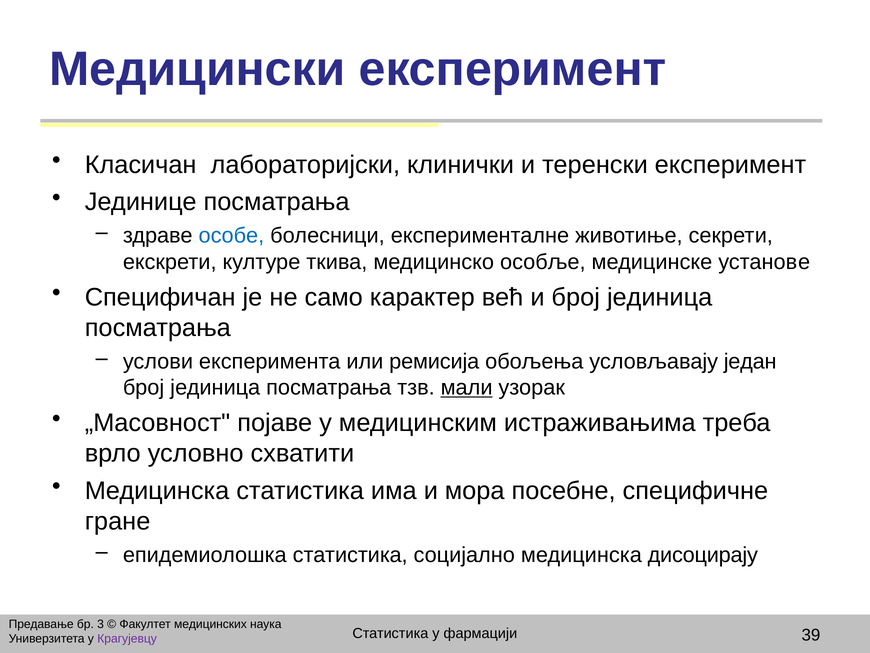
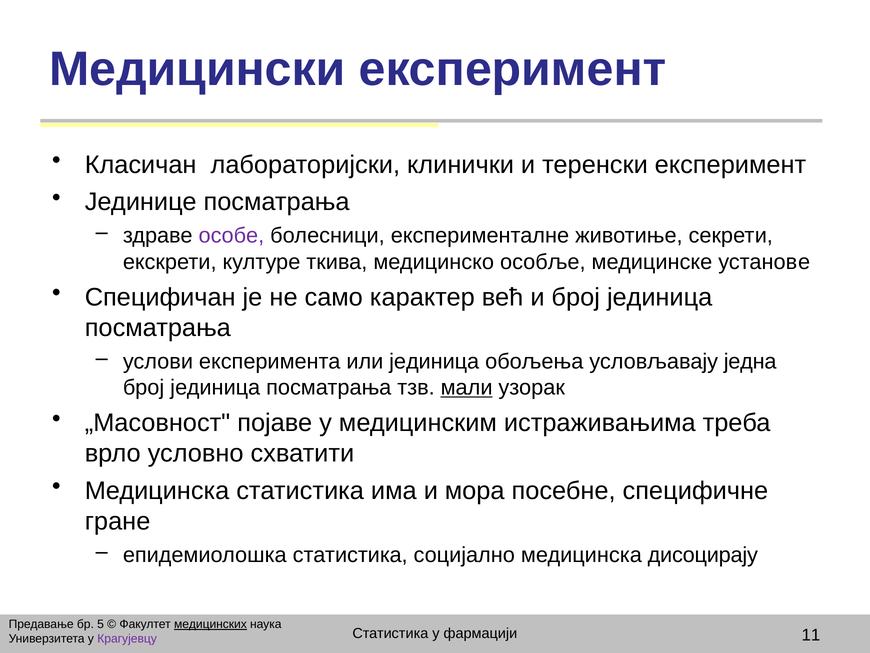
особе colour: blue -> purple
или ремисија: ремисија -> јединица
један: један -> једна
3: 3 -> 5
медицинских underline: none -> present
39: 39 -> 11
